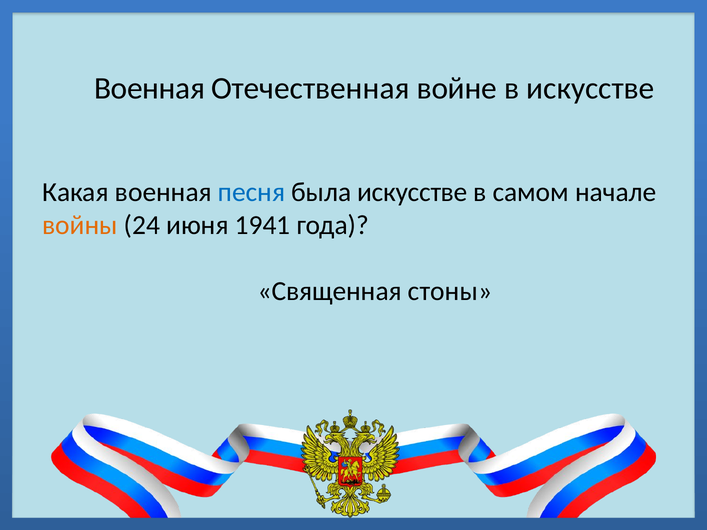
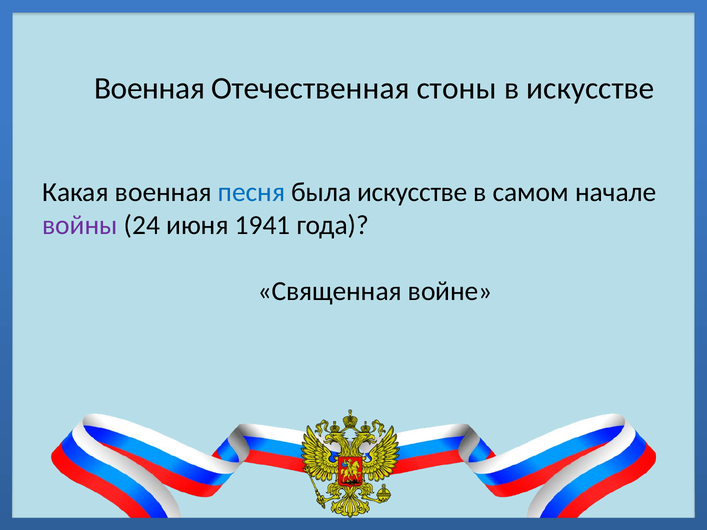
войне: войне -> стоны
войны colour: orange -> purple
стоны: стоны -> войне
